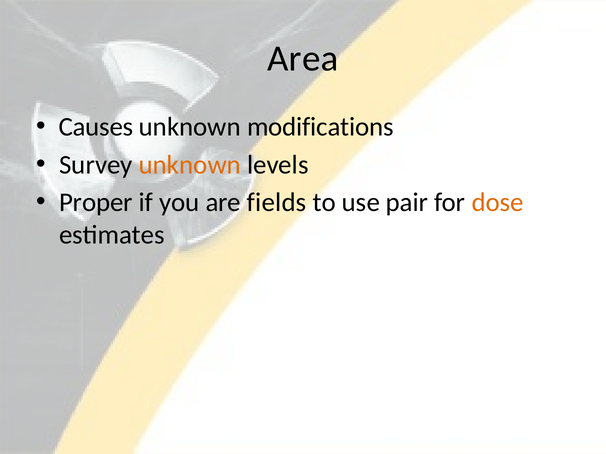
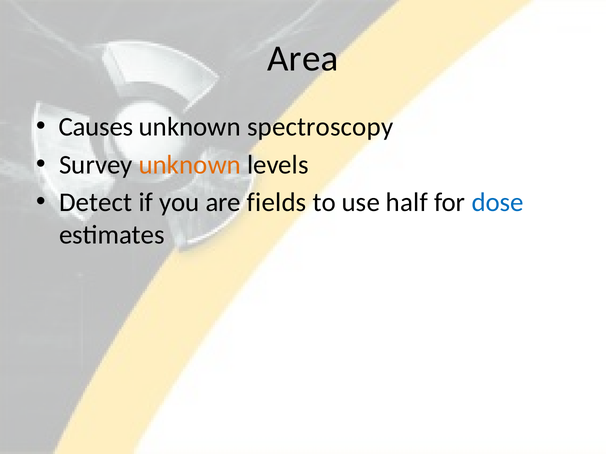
modifications: modifications -> spectroscopy
Proper: Proper -> Detect
pair: pair -> half
dose colour: orange -> blue
